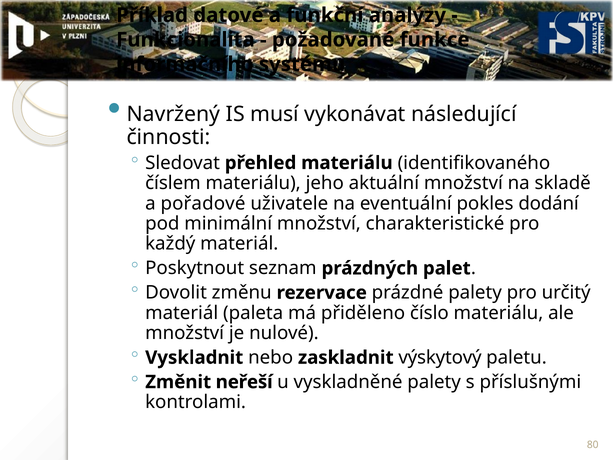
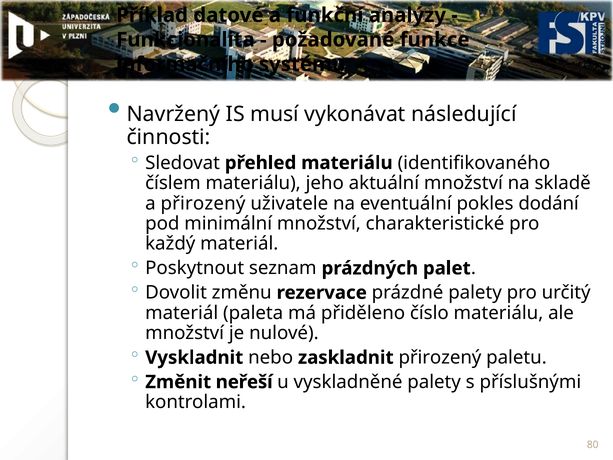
a pořadové: pořadové -> přirozený
zaskladnit výskytový: výskytový -> přirozený
